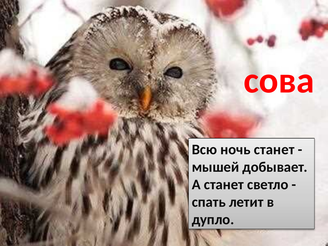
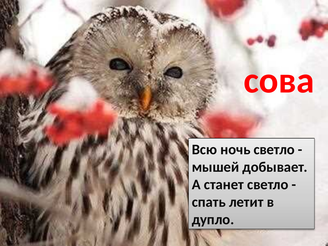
ночь станет: станет -> светло
